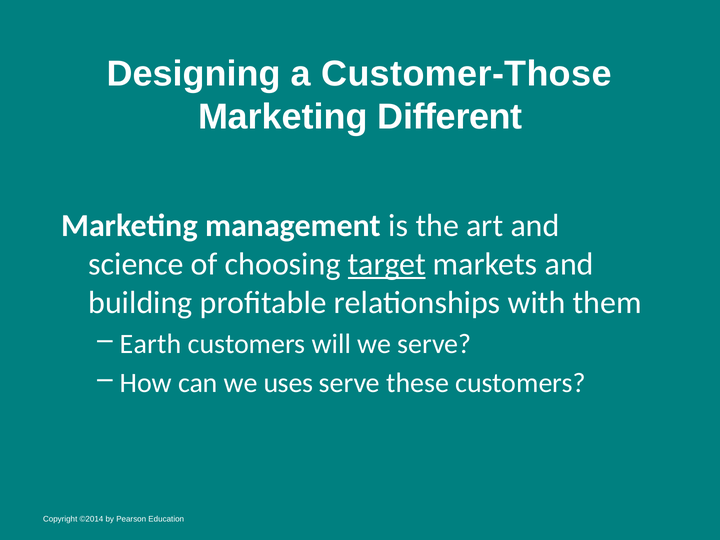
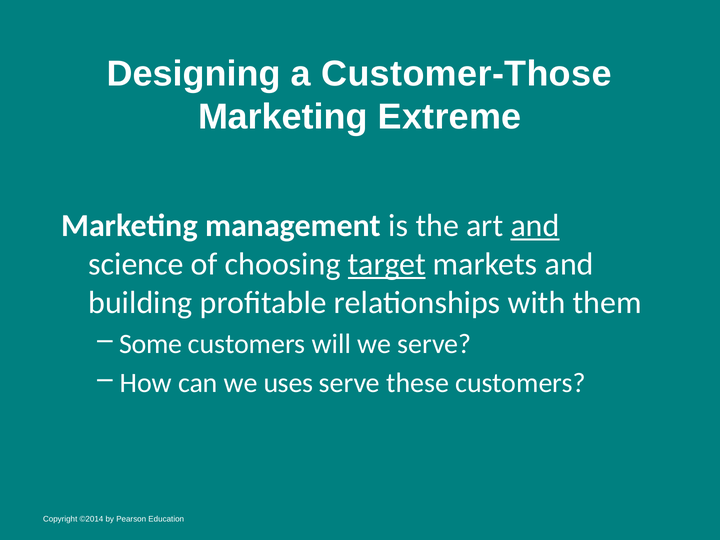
Different: Different -> Extreme
and at (535, 226) underline: none -> present
Earth: Earth -> Some
